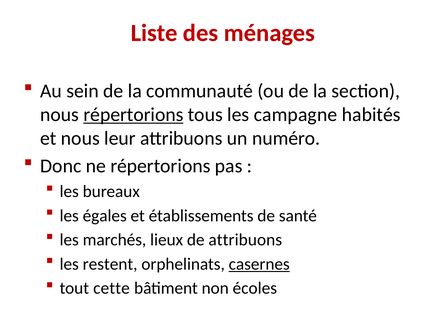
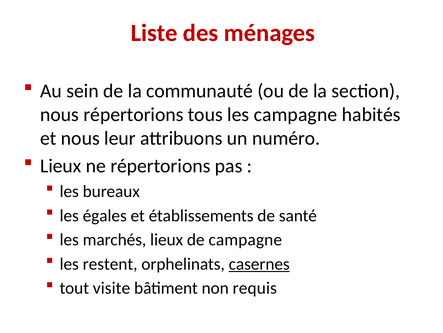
répertorions at (133, 114) underline: present -> none
Donc at (61, 166): Donc -> Lieux
de attribuons: attribuons -> campagne
cette: cette -> visite
écoles: écoles -> requis
